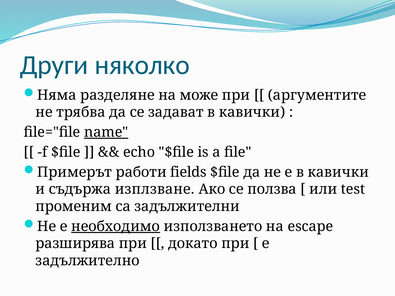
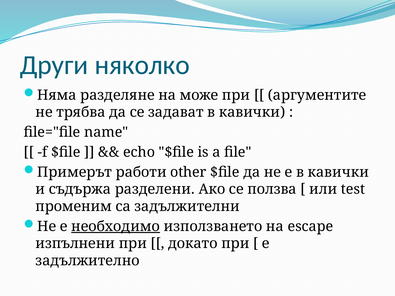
name underline: present -> none
fields: fields -> other
изплзване: изплзване -> разделени
разширява: разширява -> изпълнени
